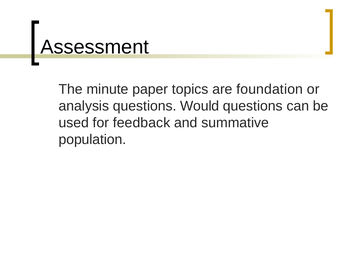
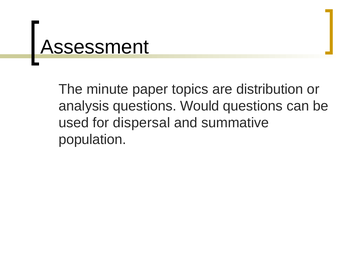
foundation: foundation -> distribution
feedback: feedback -> dispersal
